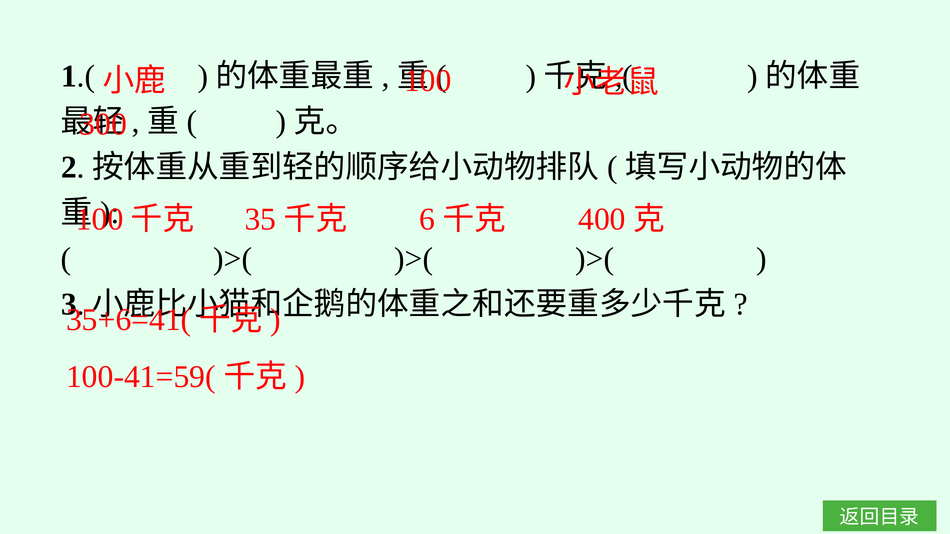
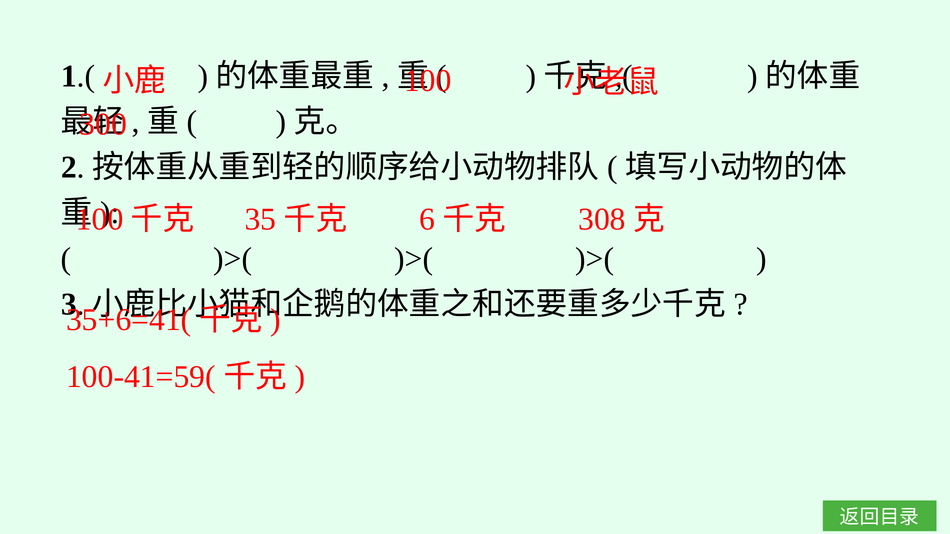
400: 400 -> 308
